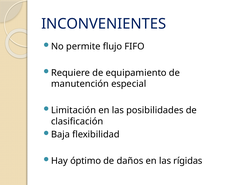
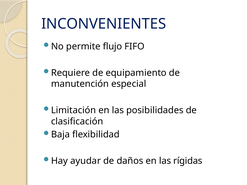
óptimo: óptimo -> ayudar
